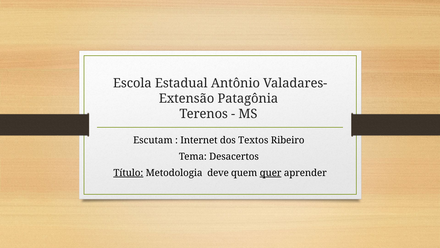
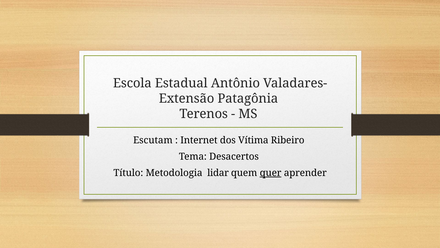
Textos: Textos -> Vítima
Título underline: present -> none
deve: deve -> lidar
